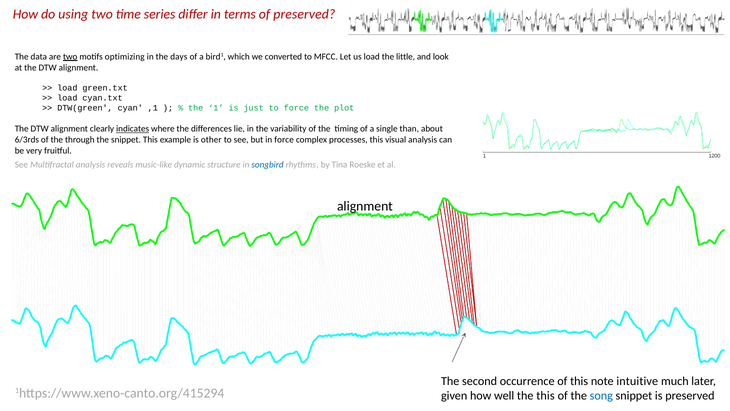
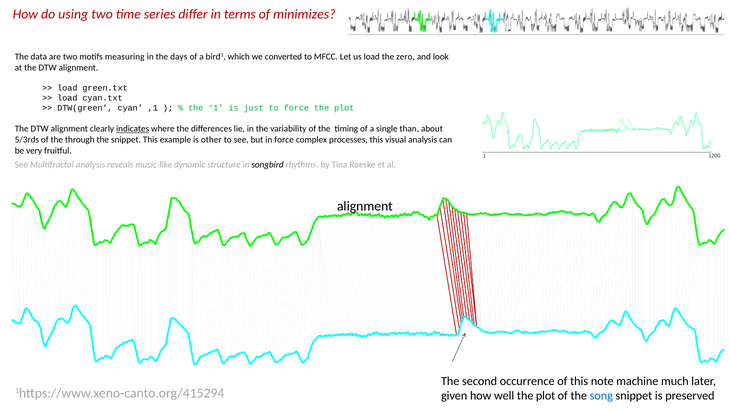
of preserved: preserved -> minimizes
two at (70, 57) underline: present -> none
optimizing: optimizing -> measuring
little: little -> zero
6/3rds: 6/3rds -> 5/3rds
songbird colour: blue -> black
intuitive: intuitive -> machine
well the this: this -> plot
